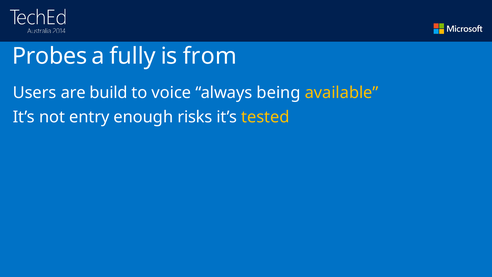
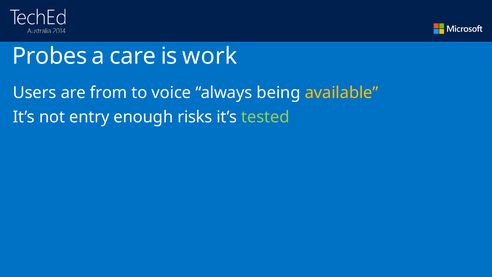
fully: fully -> care
from: from -> work
build: build -> from
tested colour: yellow -> light green
